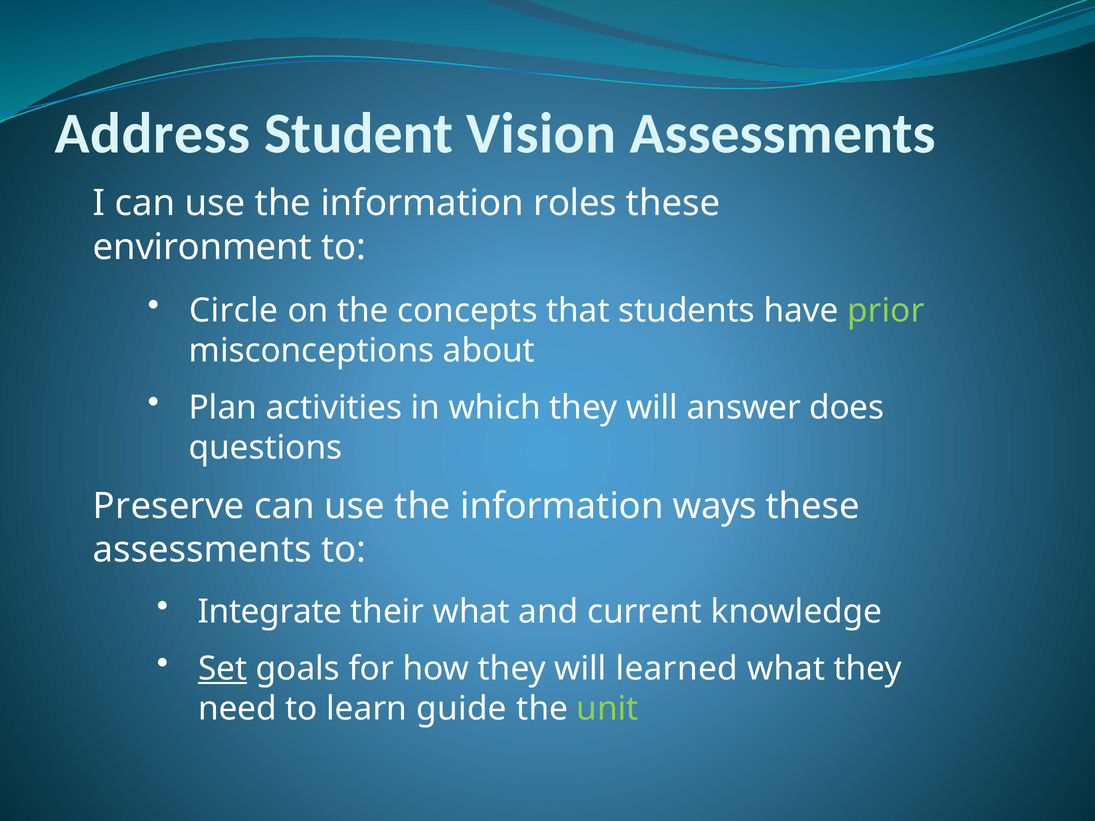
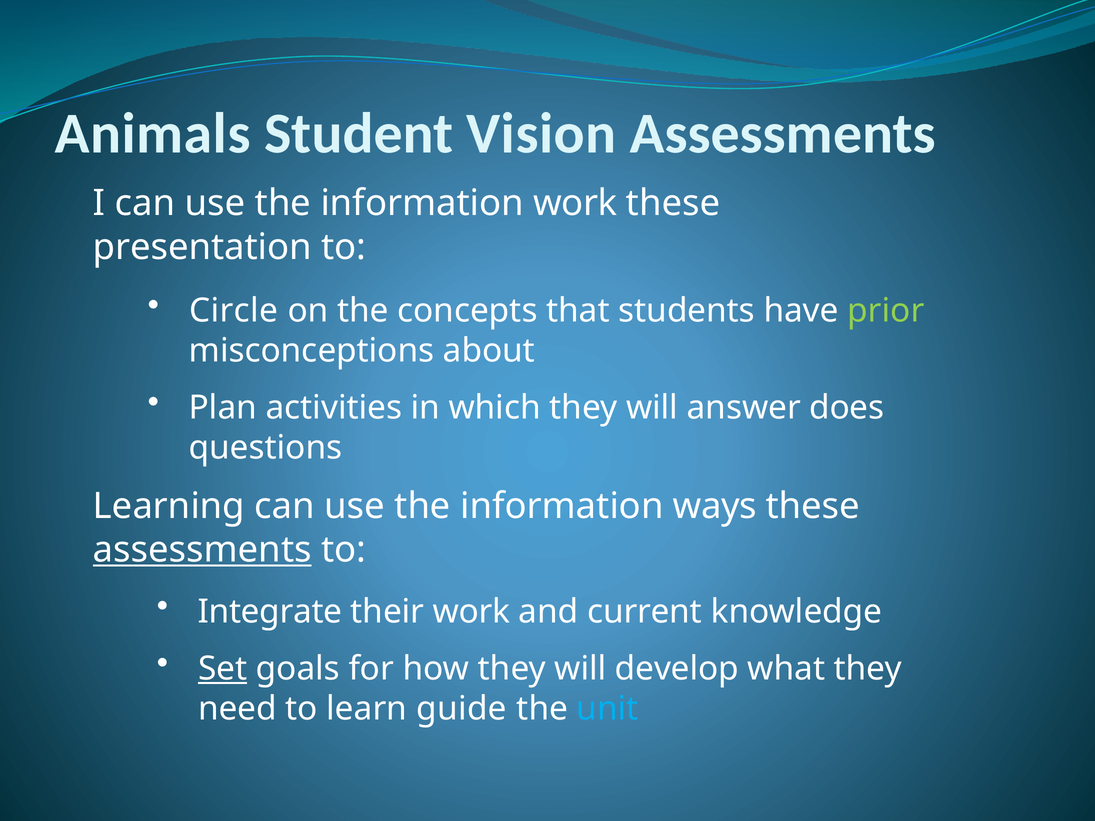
Address: Address -> Animals
information roles: roles -> work
environment: environment -> presentation
Preserve: Preserve -> Learning
assessments at (202, 550) underline: none -> present
their what: what -> work
learned: learned -> develop
unit colour: light green -> light blue
